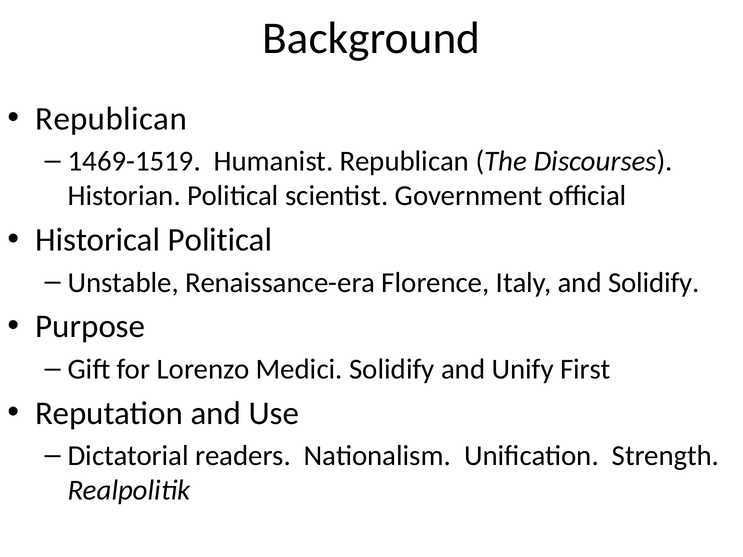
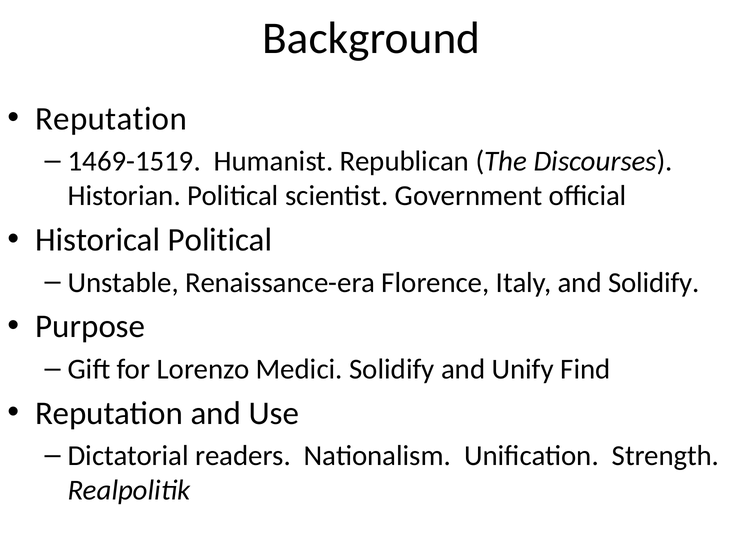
Republican at (111, 119): Republican -> Reputation
First: First -> Find
